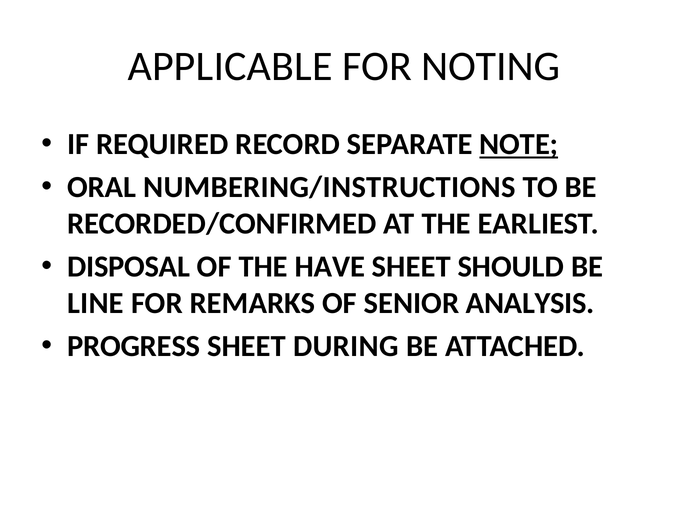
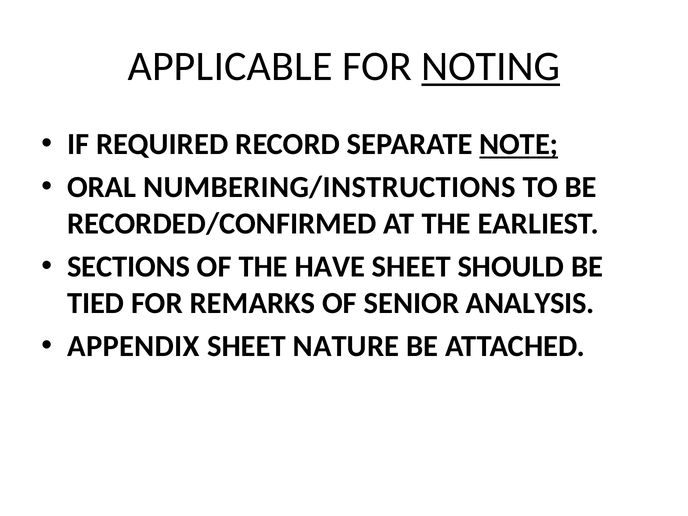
NOTING underline: none -> present
DISPOSAL: DISPOSAL -> SECTIONS
LINE: LINE -> TIED
PROGRESS: PROGRESS -> APPENDIX
DURING: DURING -> NATURE
